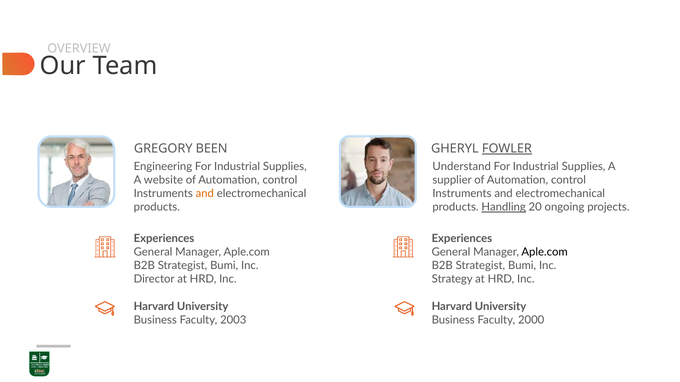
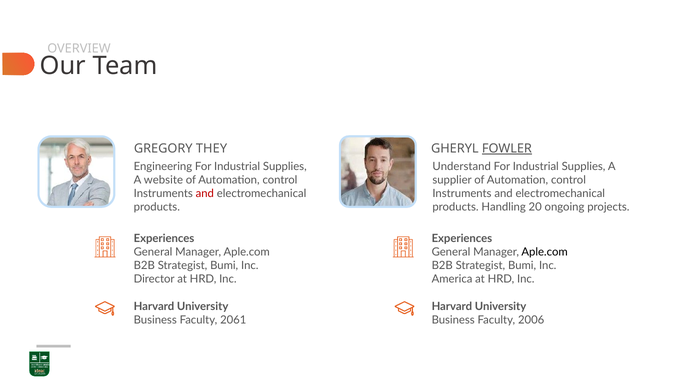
BEEN: BEEN -> THEY
and at (205, 194) colour: orange -> red
Handling underline: present -> none
Strategy: Strategy -> America
2003: 2003 -> 2061
2000: 2000 -> 2006
